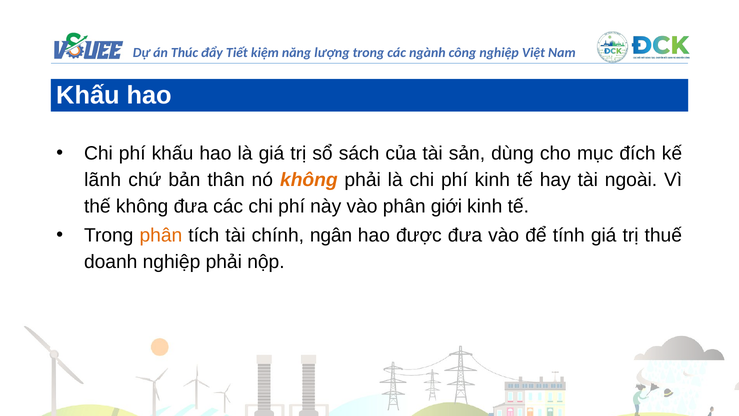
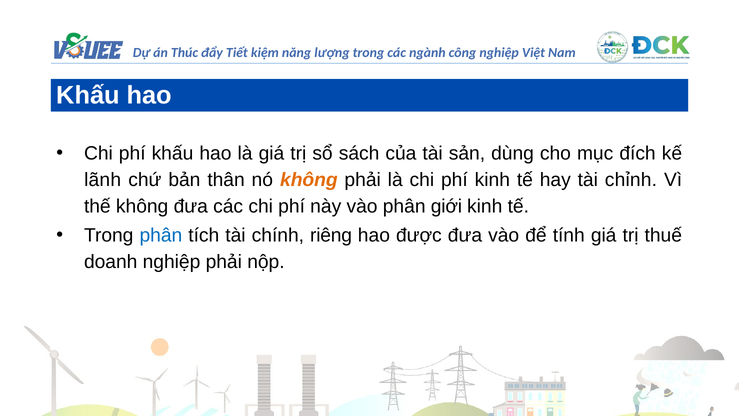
ngoài: ngoài -> chỉnh
phân at (161, 235) colour: orange -> blue
ngân: ngân -> riêng
